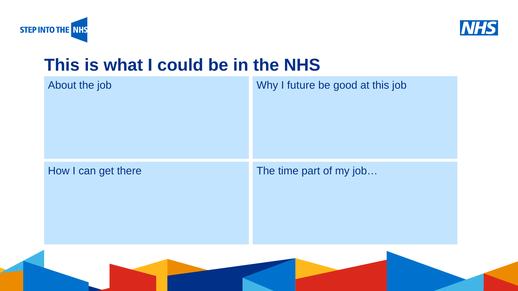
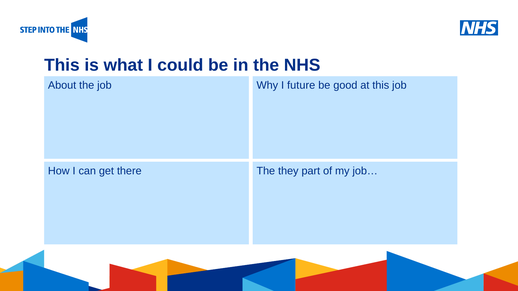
time: time -> they
